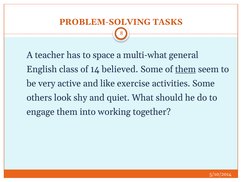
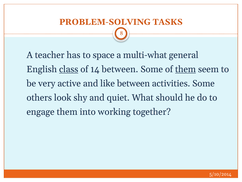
class underline: none -> present
14 believed: believed -> between
like exercise: exercise -> between
